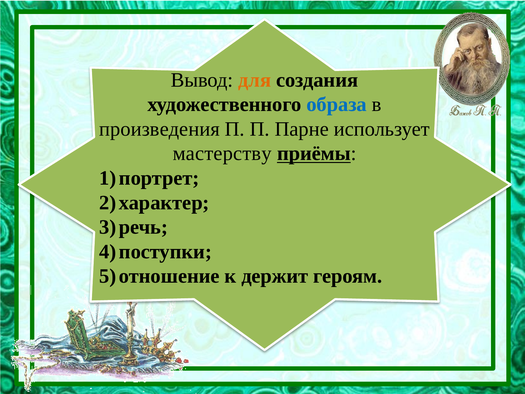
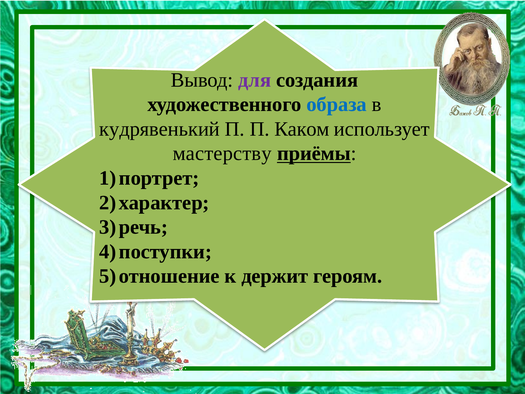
для colour: orange -> purple
произведения: произведения -> кудрявенький
Парне: Парне -> Каком
